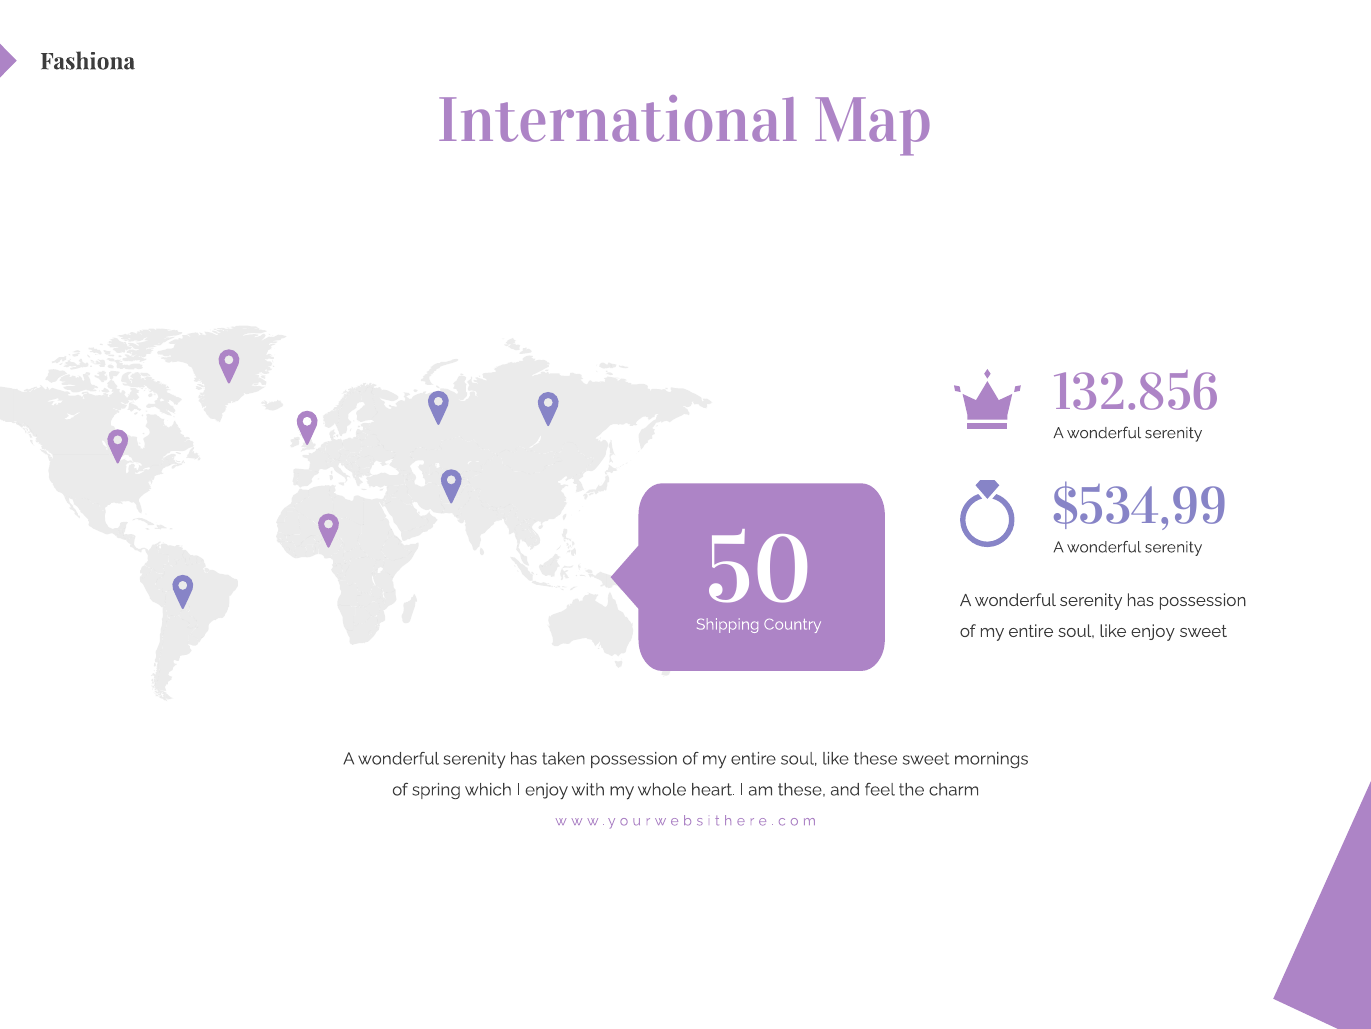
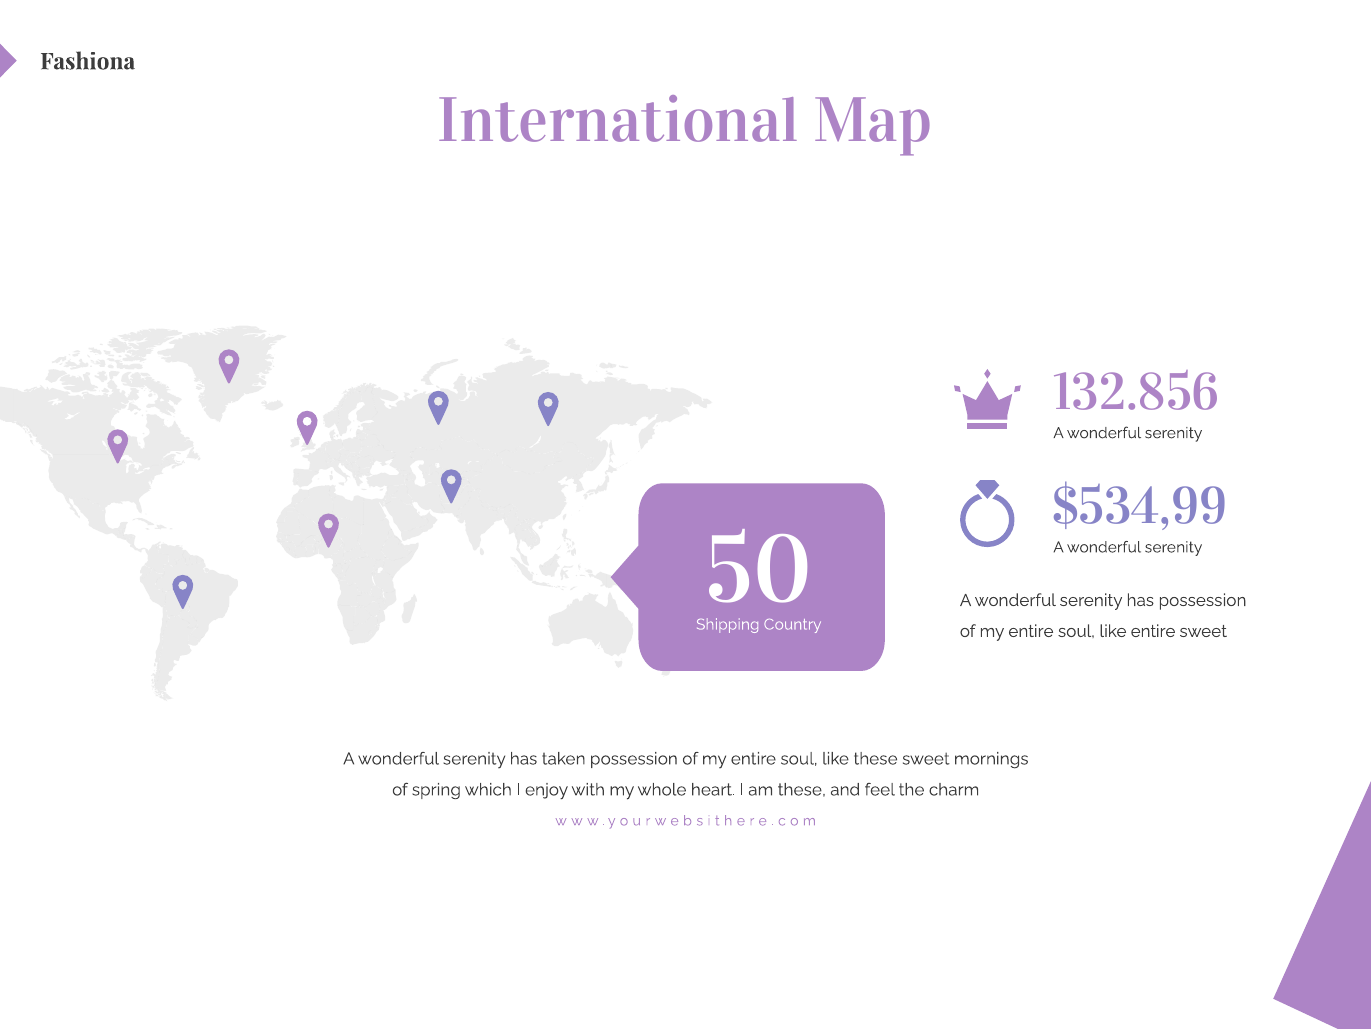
like enjoy: enjoy -> entire
